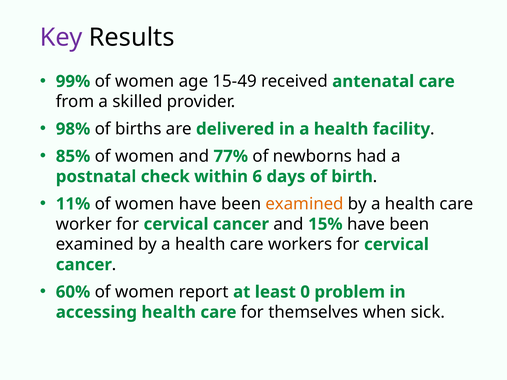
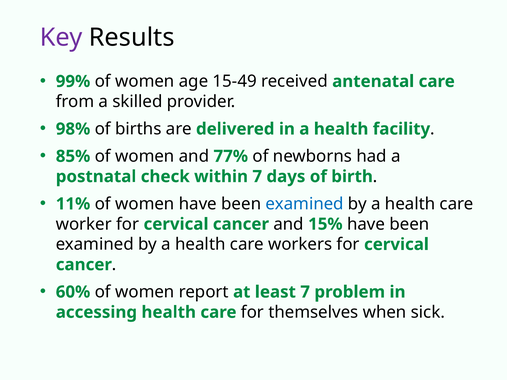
within 6: 6 -> 7
examined at (305, 204) colour: orange -> blue
least 0: 0 -> 7
